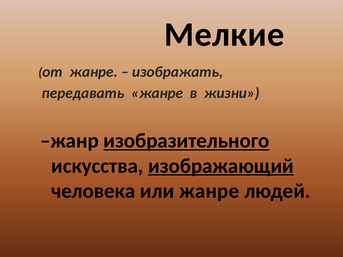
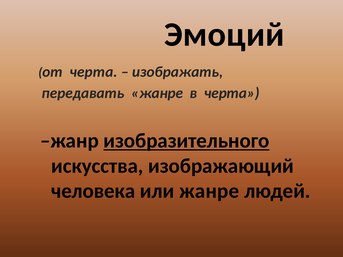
Мелкие: Мелкие -> Эмоций
от жанре: жанре -> черта
в жизни: жизни -> черта
изображающий underline: present -> none
